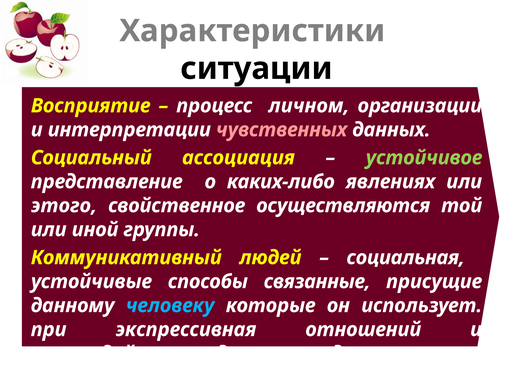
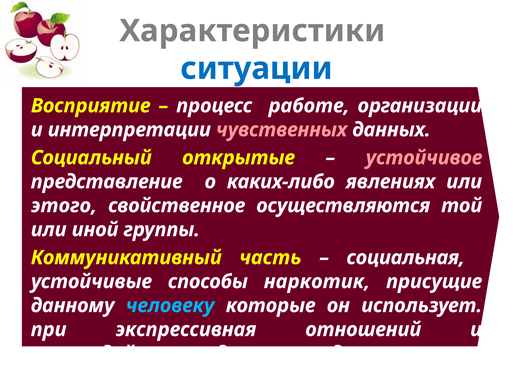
ситуации colour: black -> blue
личном: личном -> работе
ассоциация: ассоциация -> открытые
устойчивое colour: light green -> pink
людей: людей -> часть
связанные: связанные -> наркотик
